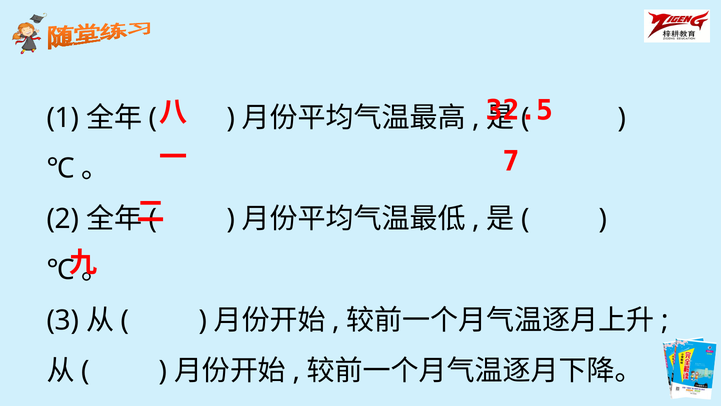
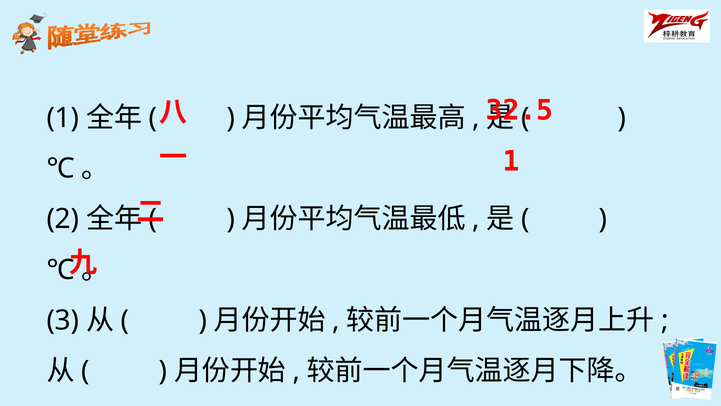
7 at (511, 161): 7 -> 1
